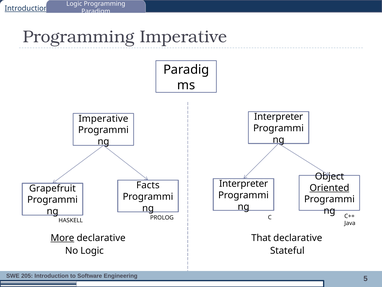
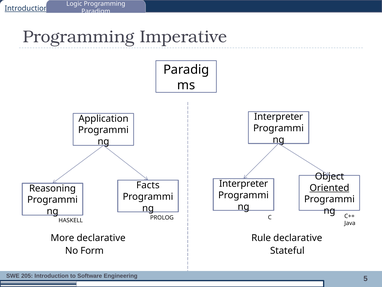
Imperative at (103, 118): Imperative -> Application
Grapefruit: Grapefruit -> Reasoning
More underline: present -> none
That: That -> Rule
No Logic: Logic -> Form
